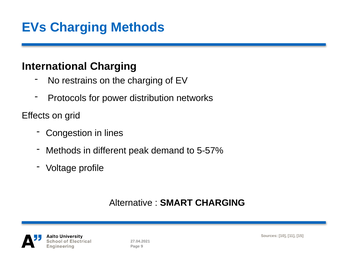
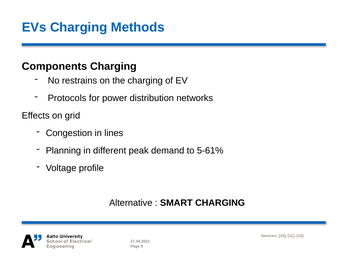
International: International -> Components
Methods at (63, 151): Methods -> Planning
5-57%: 5-57% -> 5-61%
